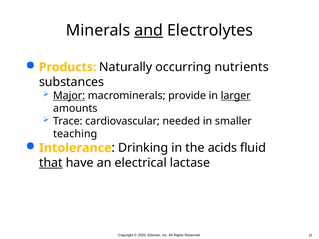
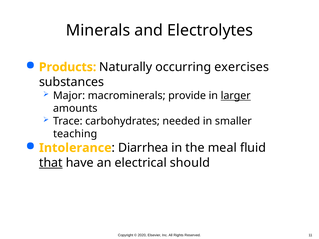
and underline: present -> none
nutrients: nutrients -> exercises
Major underline: present -> none
cardiovascular: cardiovascular -> carbohydrates
Drinking: Drinking -> Diarrhea
acids: acids -> meal
lactase: lactase -> should
